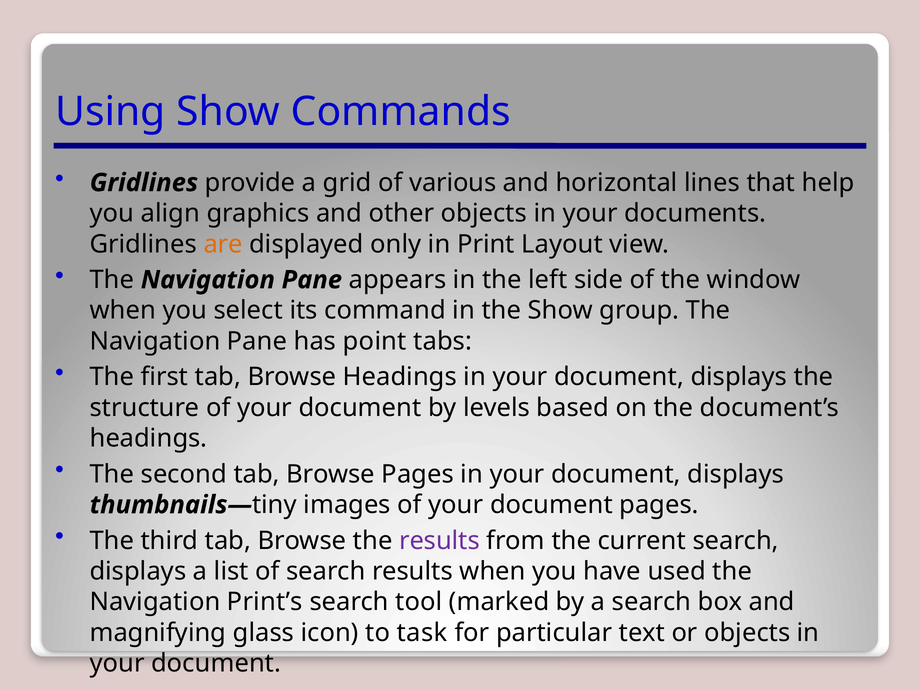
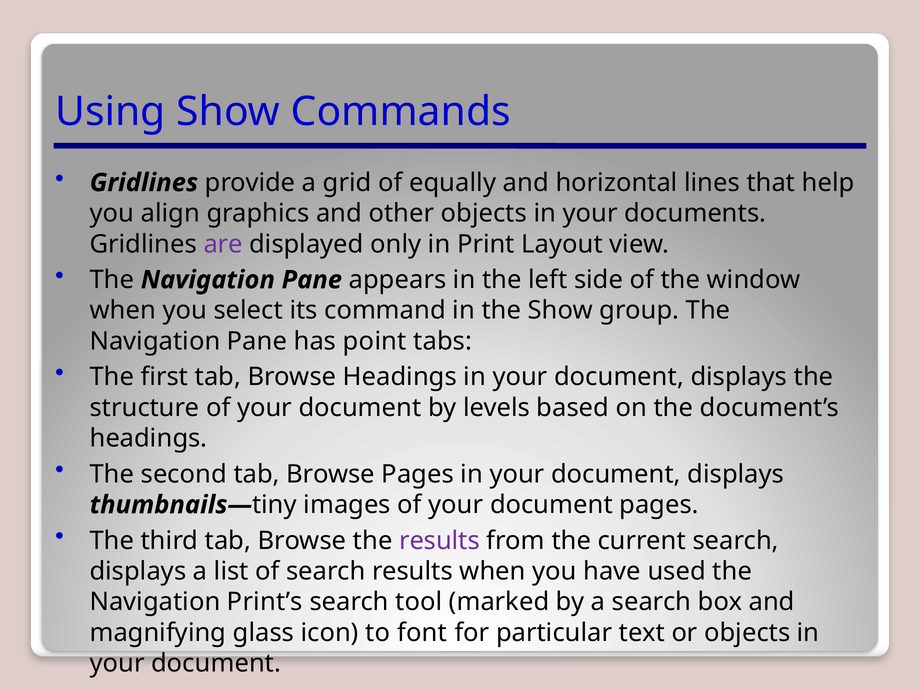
various: various -> equally
are colour: orange -> purple
task: task -> font
